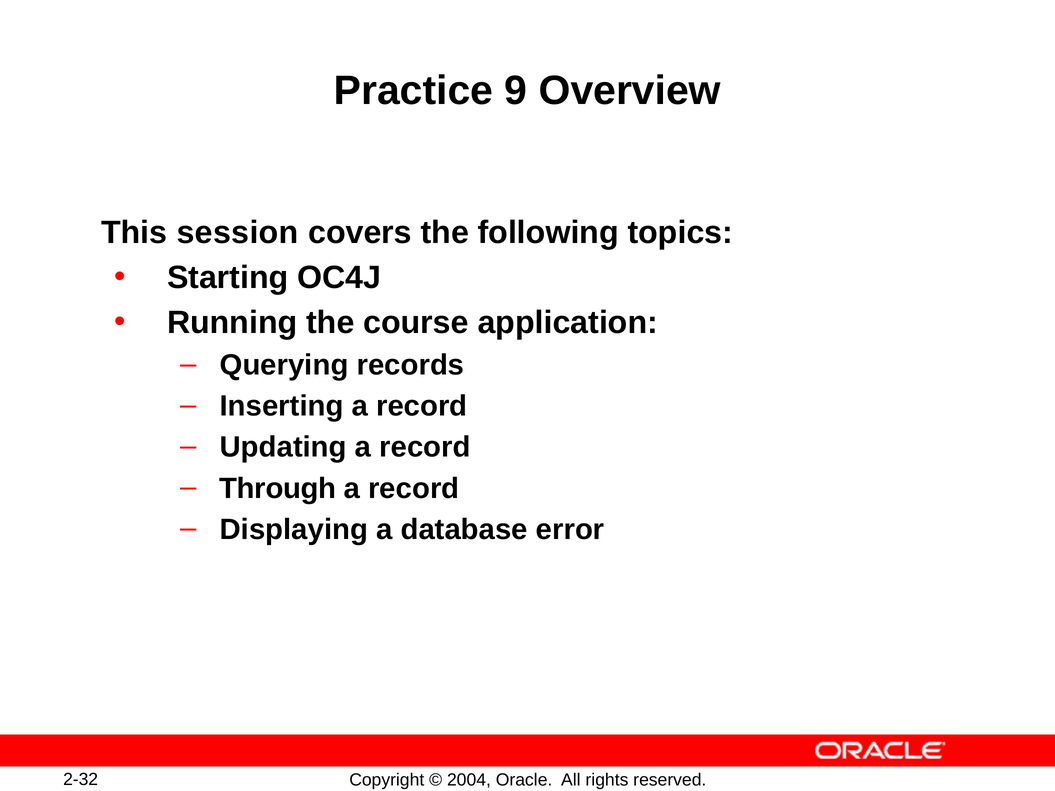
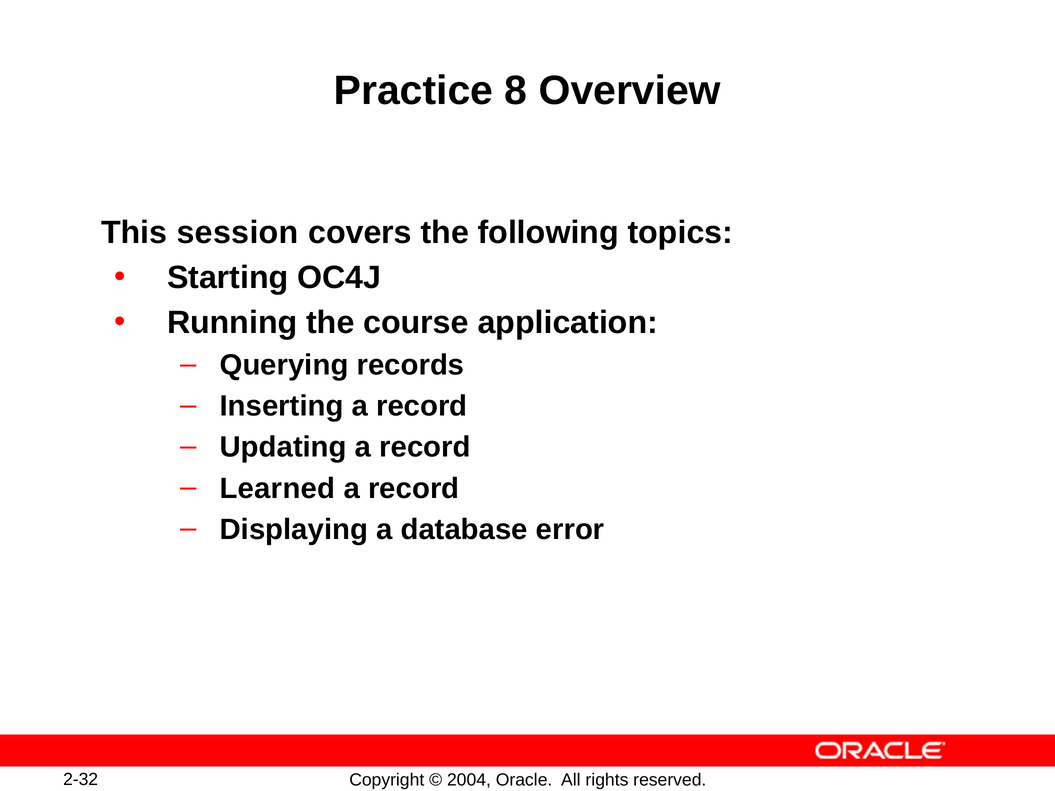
9: 9 -> 8
Through: Through -> Learned
